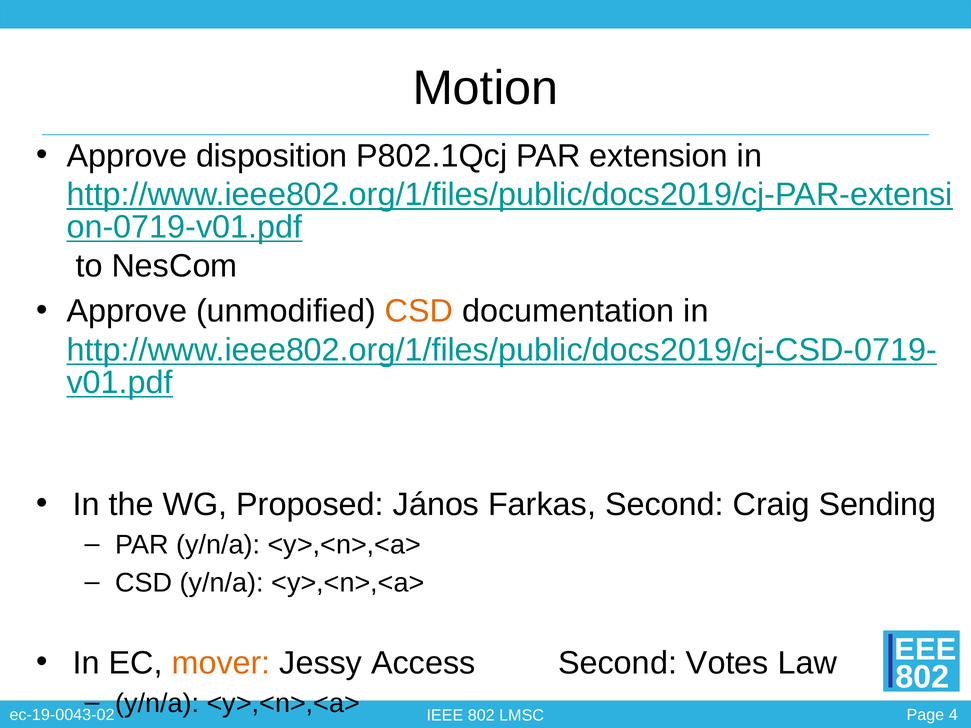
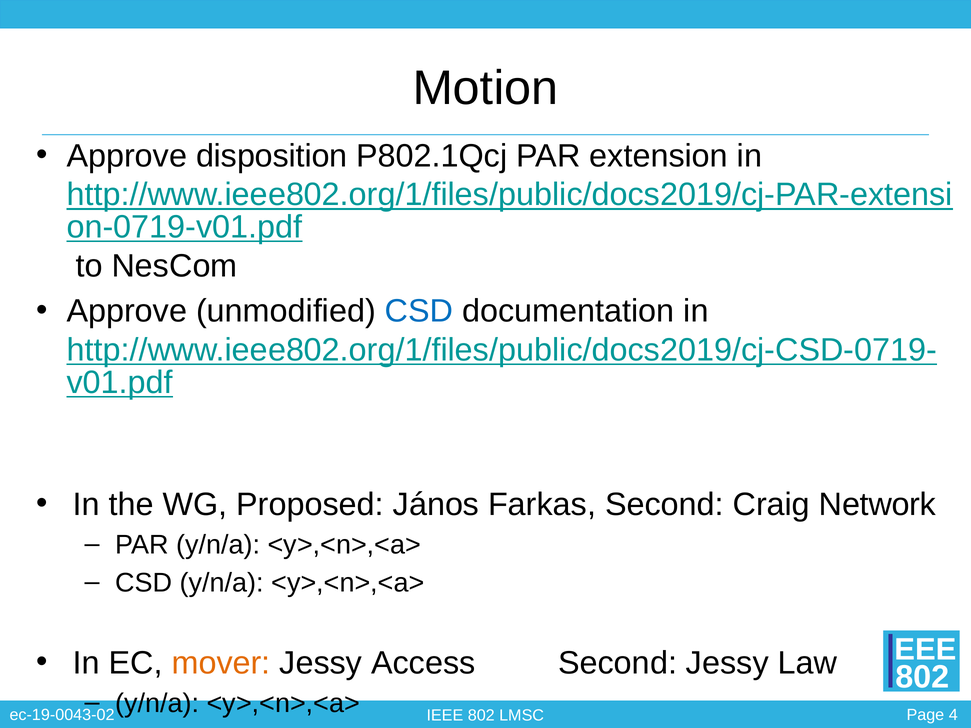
CSD at (419, 311) colour: orange -> blue
Sending: Sending -> Network
Second Votes: Votes -> Jessy
